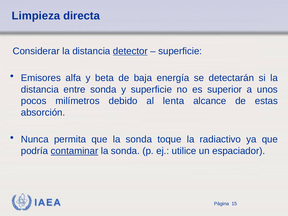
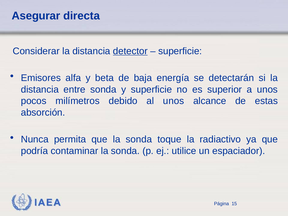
Limpieza: Limpieza -> Asegurar
al lenta: lenta -> unos
contaminar underline: present -> none
